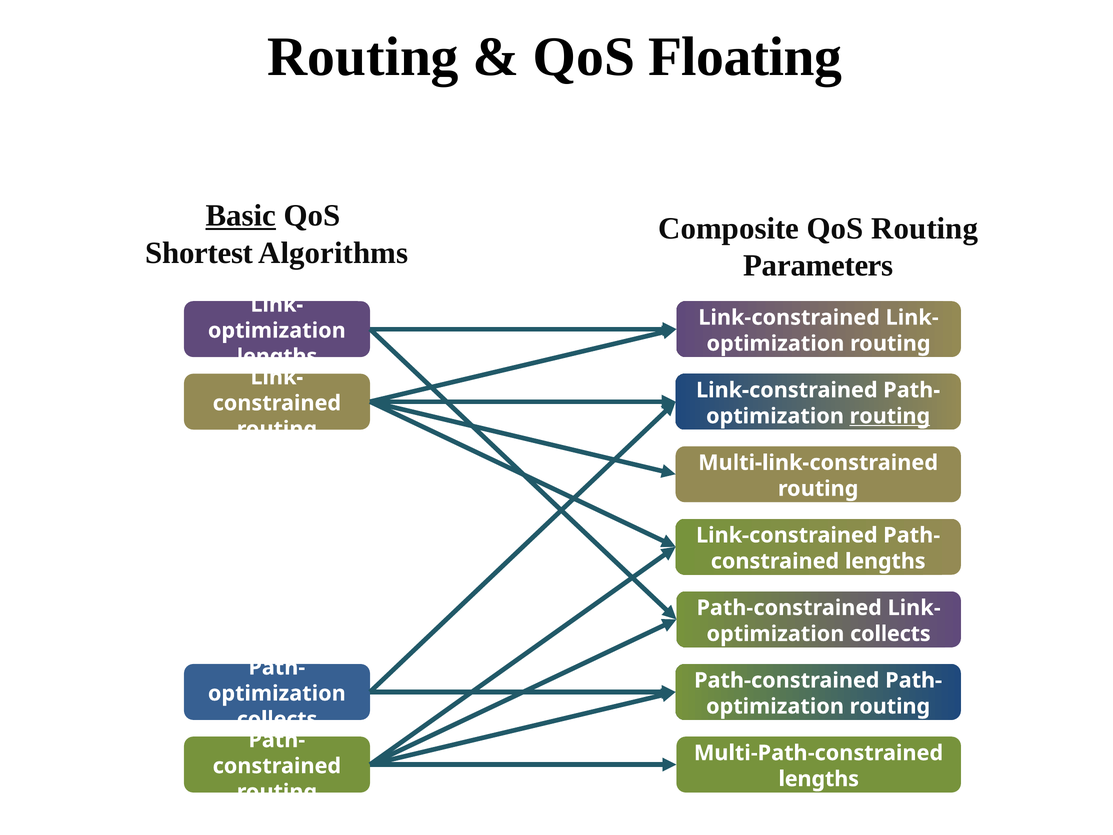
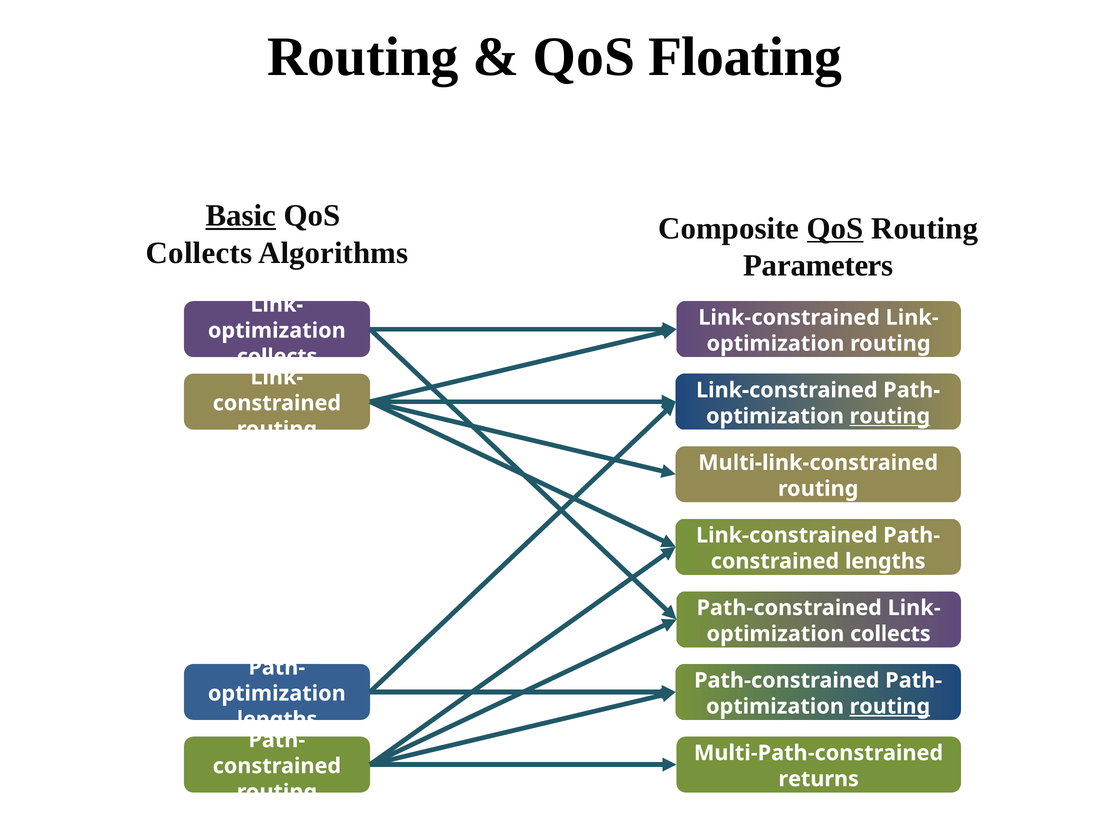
QoS at (835, 228) underline: none -> present
Shortest at (199, 253): Shortest -> Collects
lengths at (277, 356): lengths -> collects
routing at (890, 706) underline: none -> present
collects at (277, 719): collects -> lengths
lengths at (819, 779): lengths -> returns
